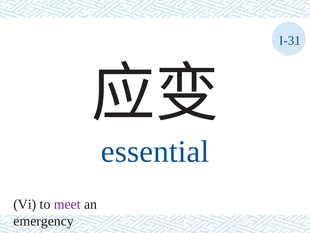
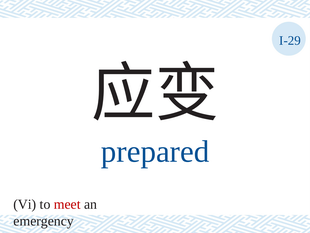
I-31: I-31 -> I-29
essential: essential -> prepared
meet colour: purple -> red
